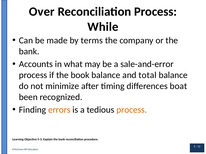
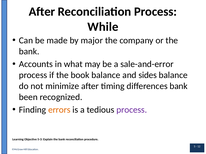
Over at (42, 12): Over -> After
terms: terms -> major
total: total -> sides
differences boat: boat -> bank
process at (132, 110) colour: orange -> purple
